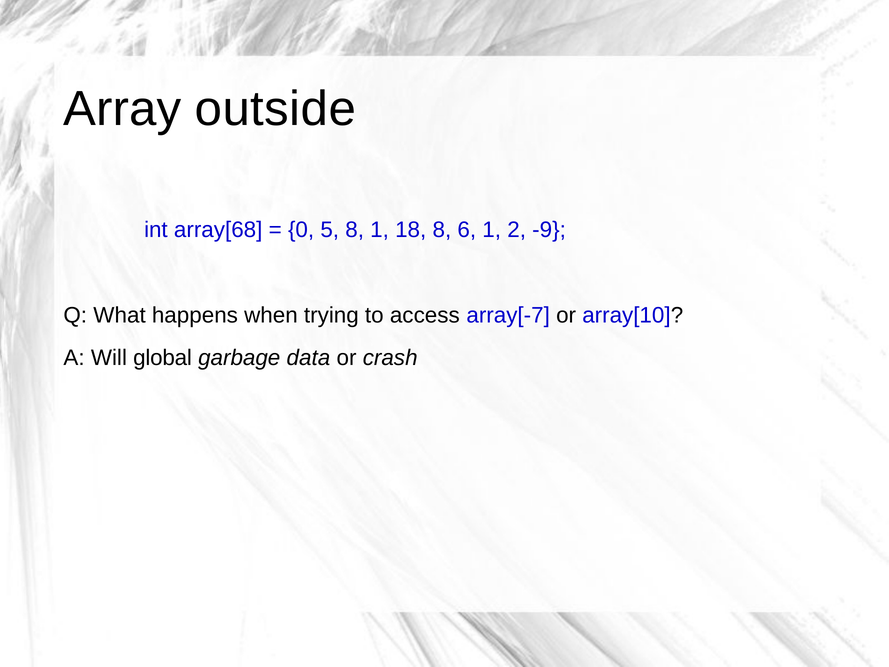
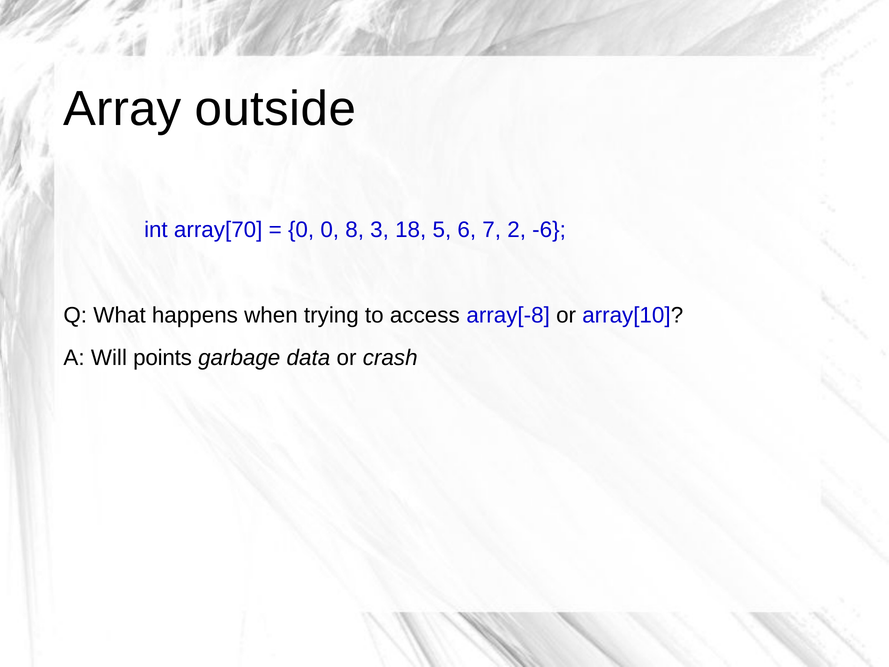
array[68: array[68 -> array[70
0 5: 5 -> 0
8 1: 1 -> 3
18 8: 8 -> 5
6 1: 1 -> 7
-9: -9 -> -6
array[-7: array[-7 -> array[-8
global: global -> points
